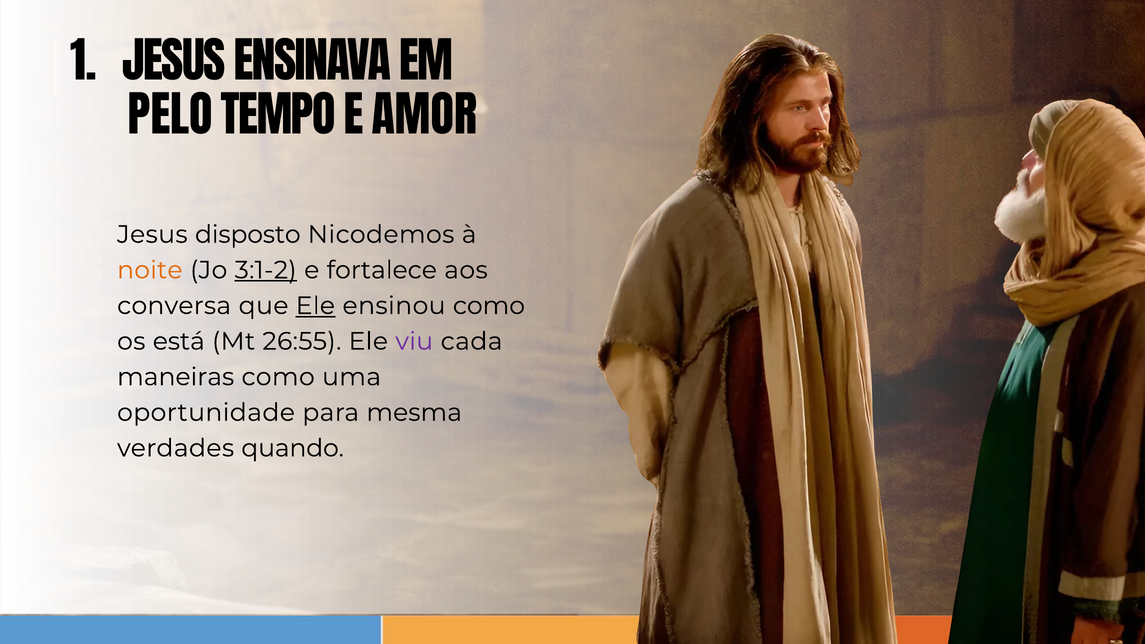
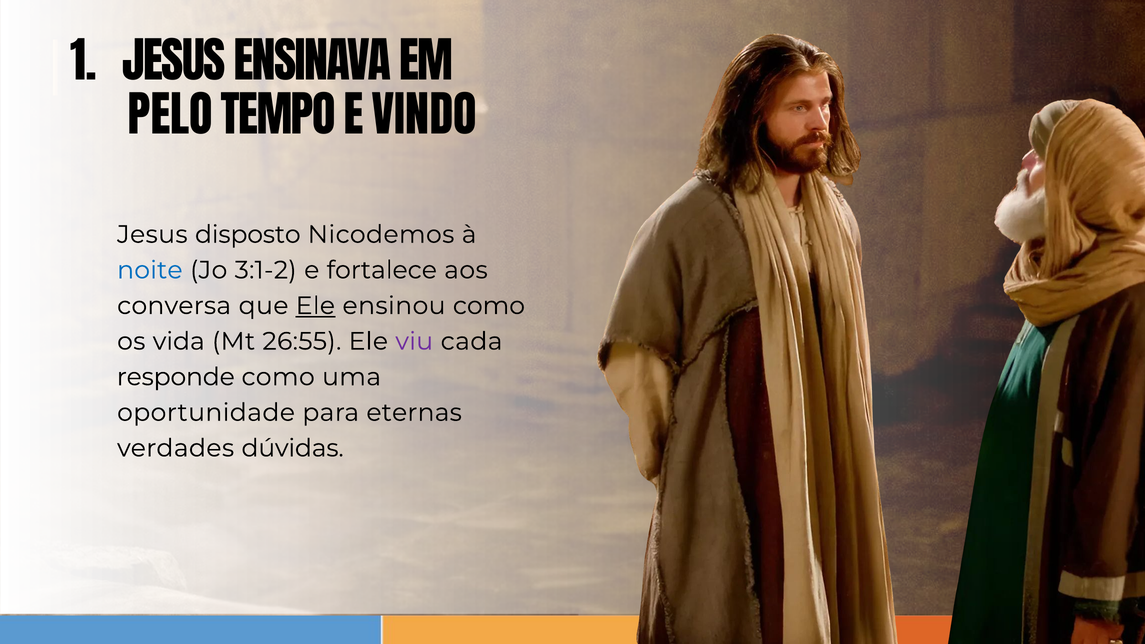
AMOR: AMOR -> VINDO
noite colour: orange -> blue
3:1-2 underline: present -> none
está: está -> vida
maneiras: maneiras -> responde
mesma: mesma -> eternas
quando: quando -> dúvidas
